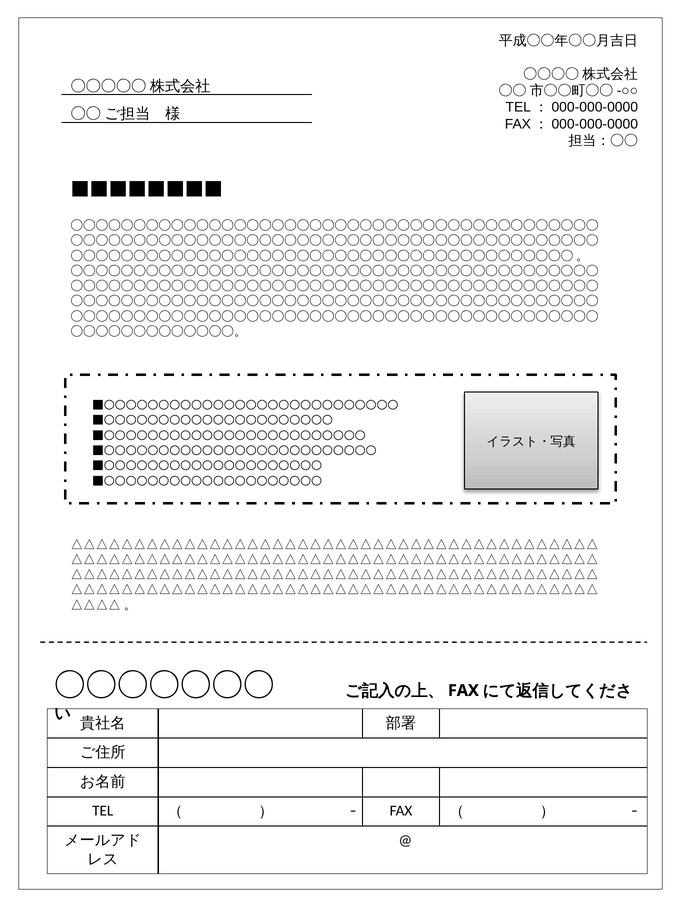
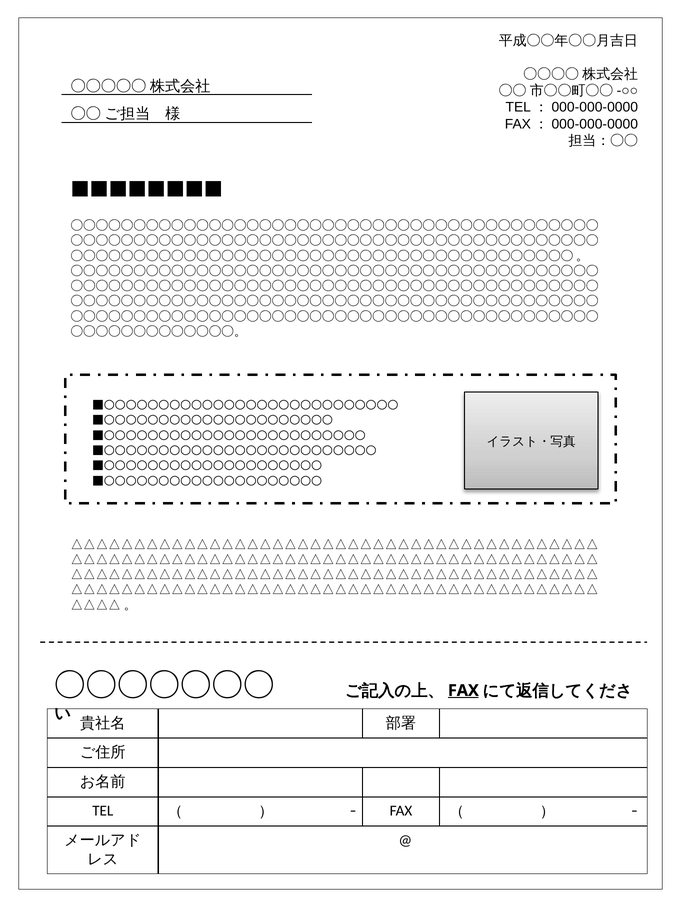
FAX at (463, 691) underline: none -> present
